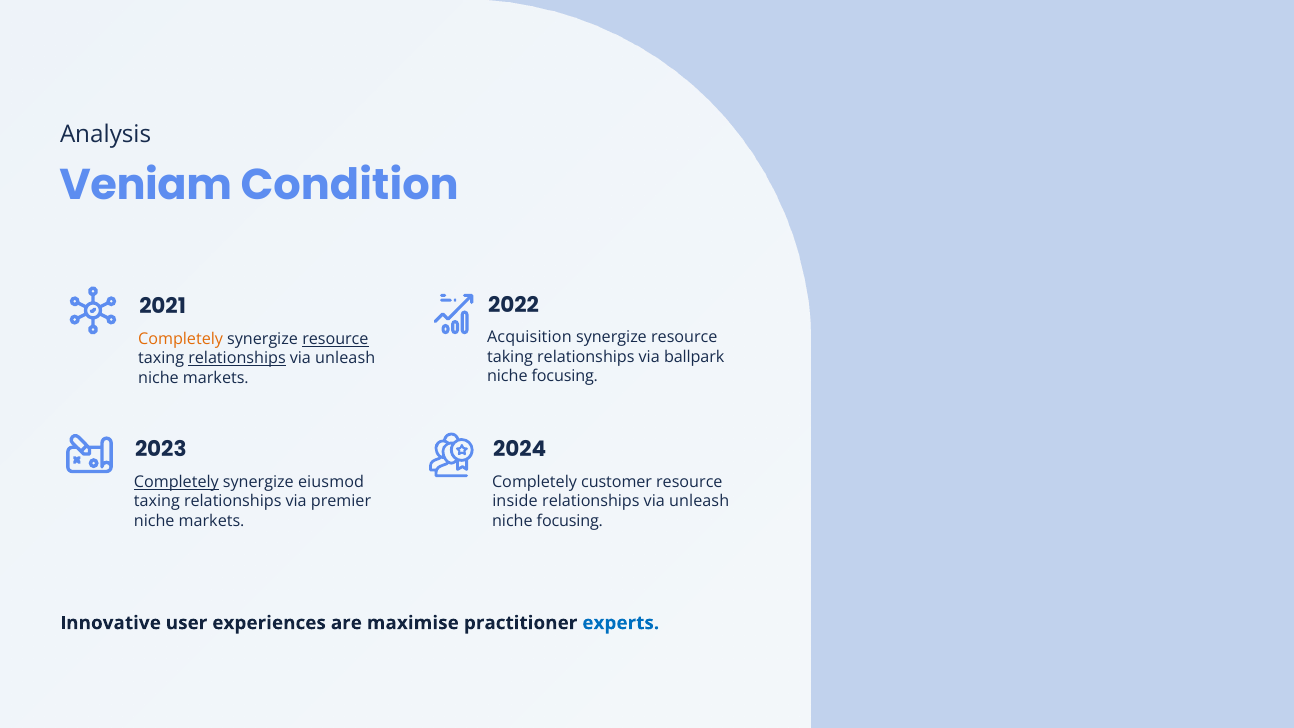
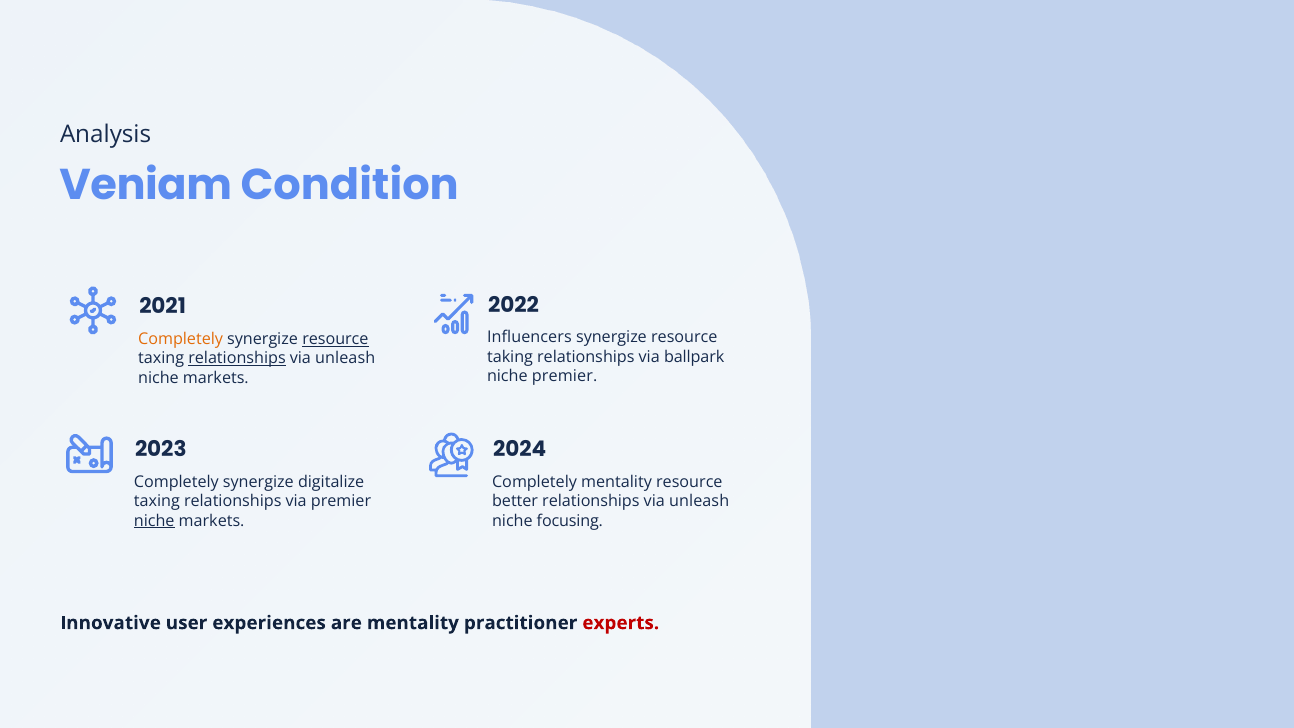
Acquisition: Acquisition -> Influencers
focusing at (565, 376): focusing -> premier
Completely at (176, 482) underline: present -> none
eiusmod: eiusmod -> digitalize
Completely customer: customer -> mentality
inside: inside -> better
niche at (154, 521) underline: none -> present
are maximise: maximise -> mentality
experts colour: blue -> red
